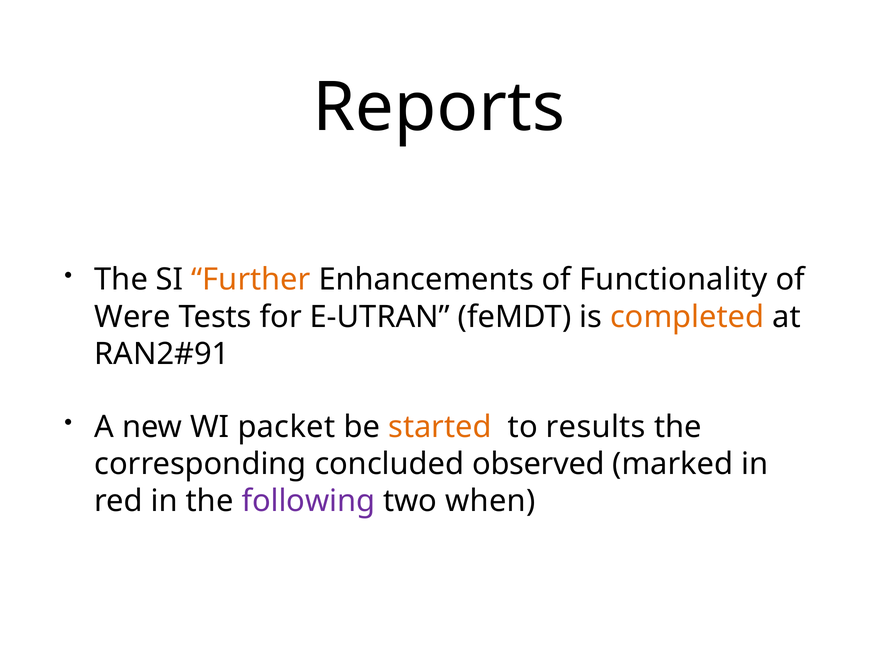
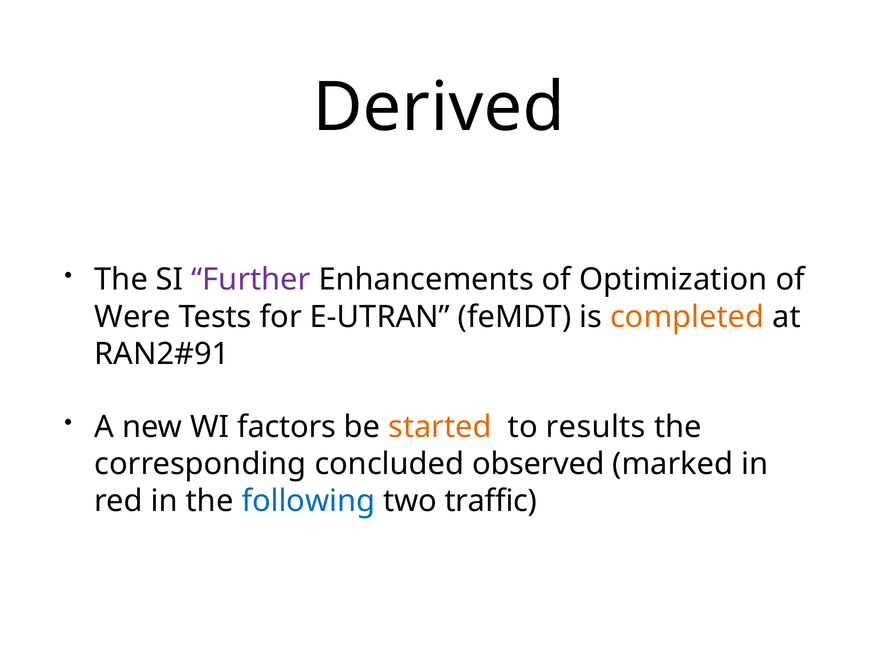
Reports: Reports -> Derived
Further colour: orange -> purple
Functionality: Functionality -> Optimization
packet: packet -> factors
following colour: purple -> blue
when: when -> traffic
